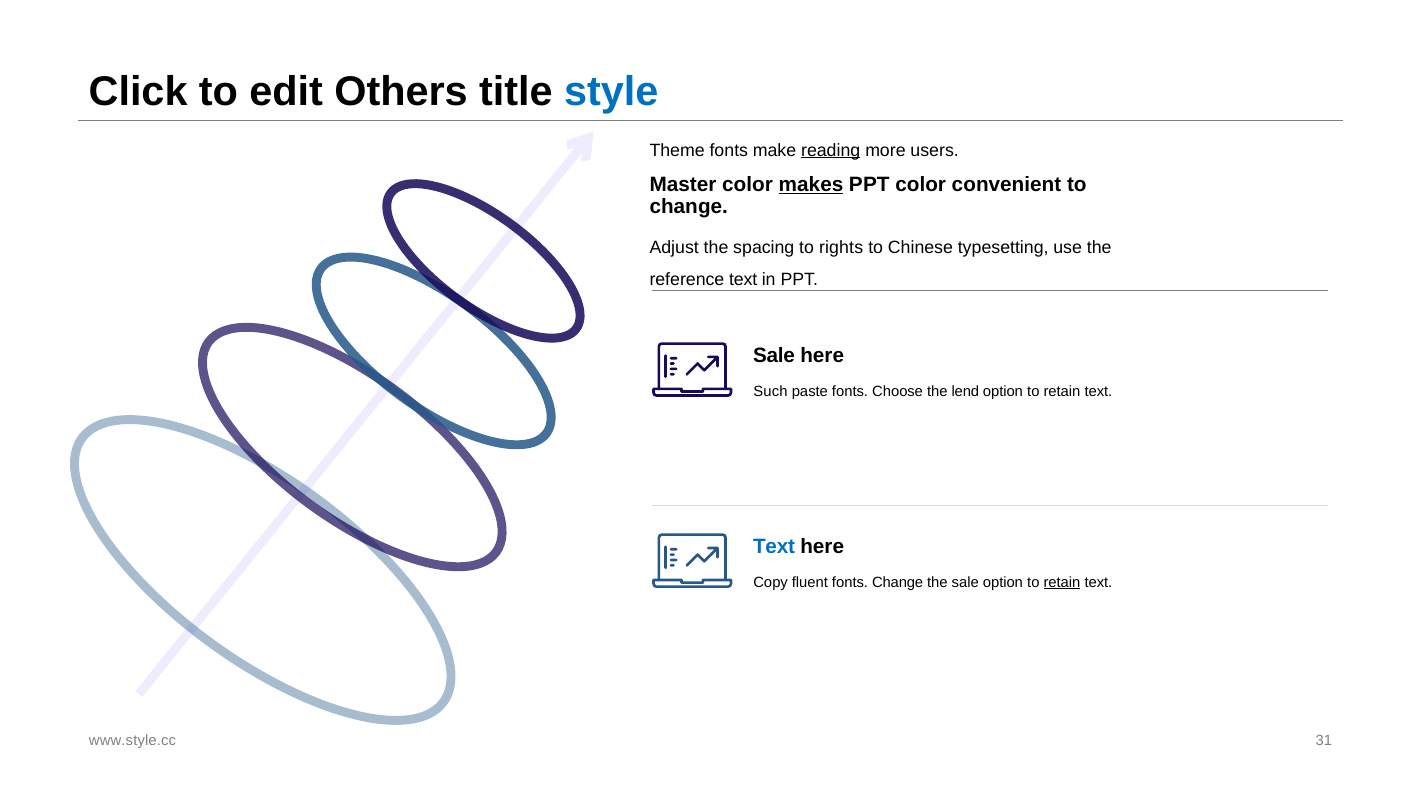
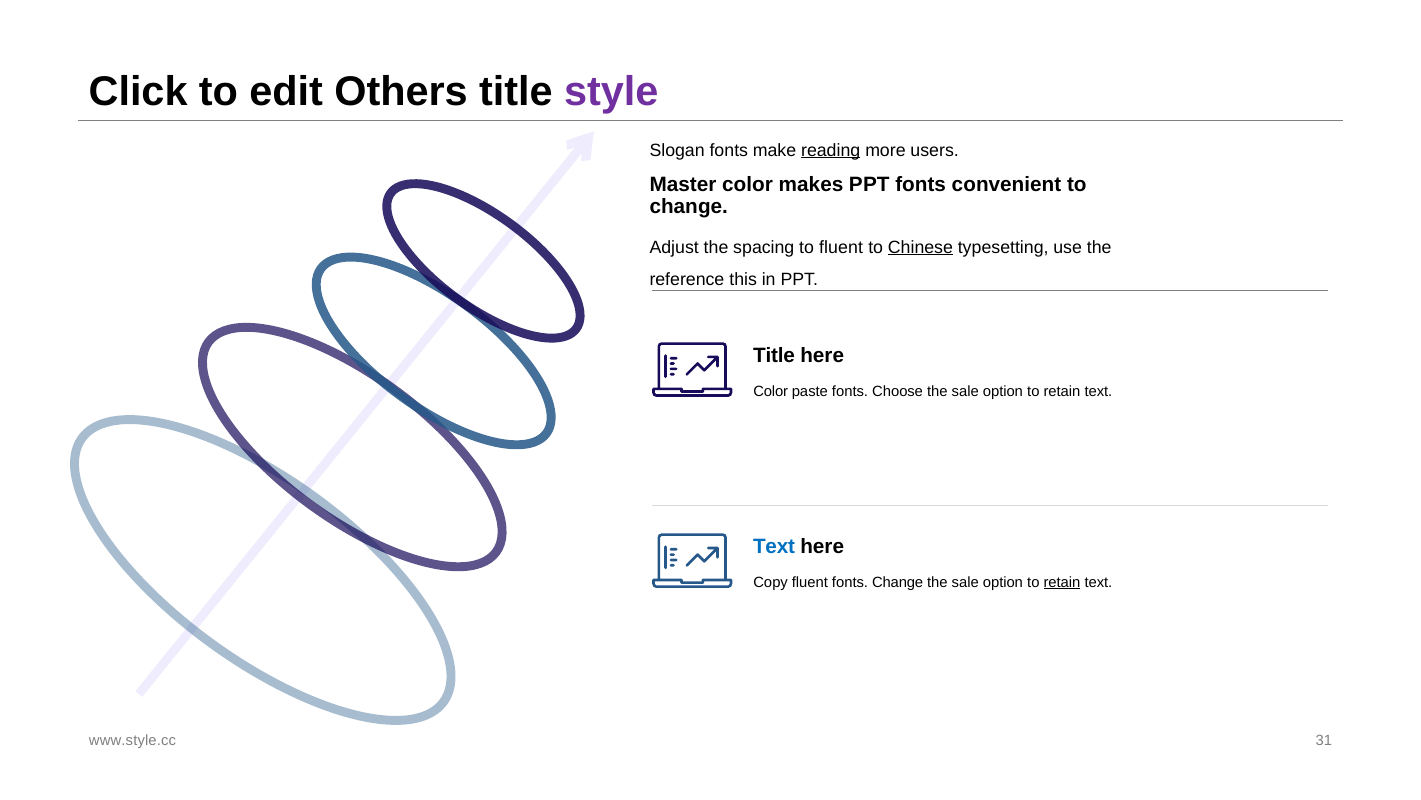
style colour: blue -> purple
Theme: Theme -> Slogan
makes underline: present -> none
PPT color: color -> fonts
to rights: rights -> fluent
Chinese underline: none -> present
reference text: text -> this
Sale at (774, 356): Sale -> Title
Such at (771, 391): Such -> Color
Choose the lend: lend -> sale
